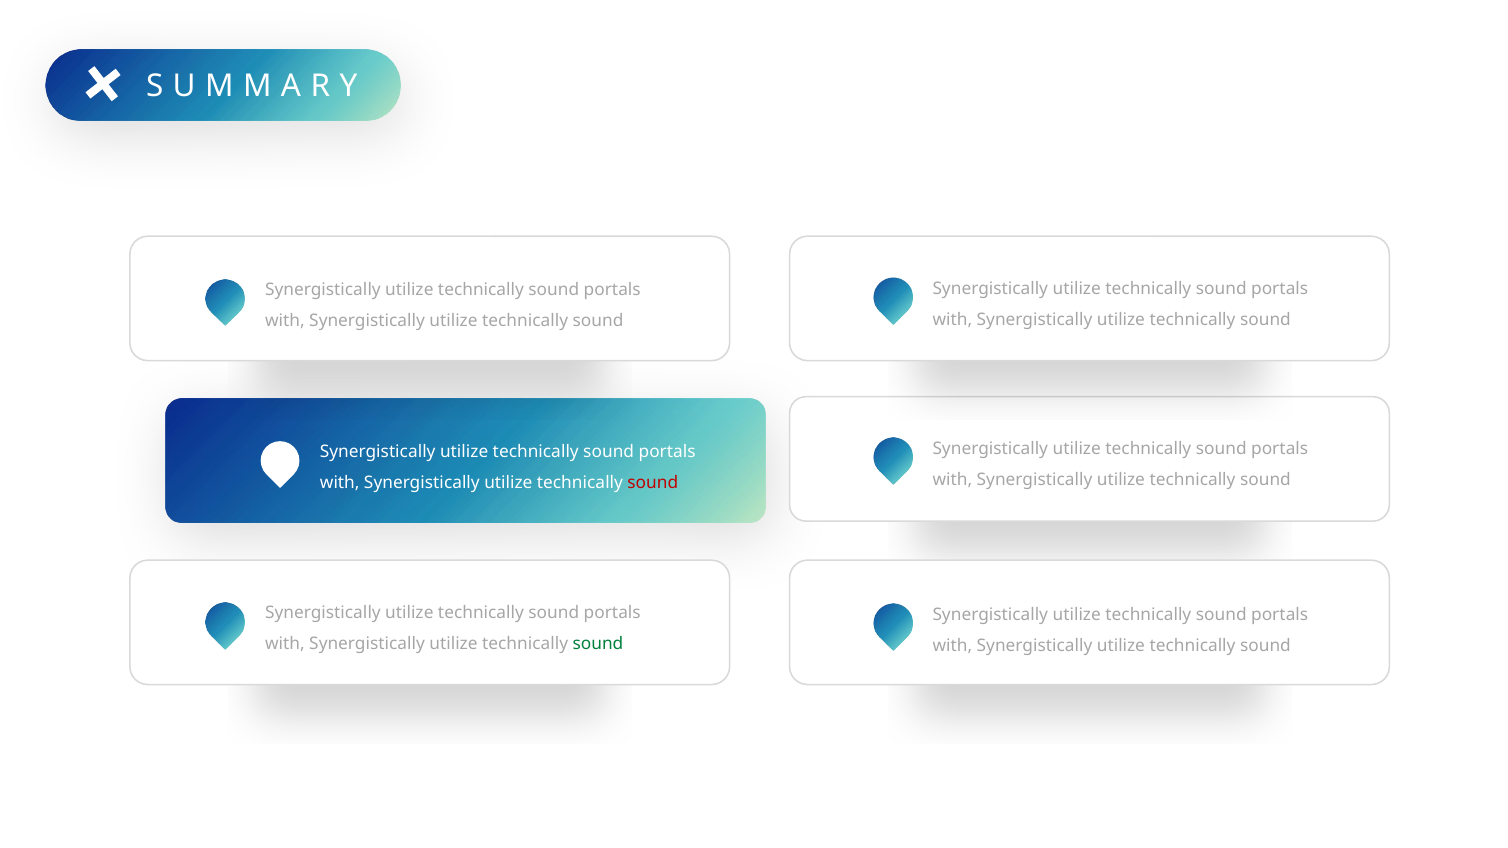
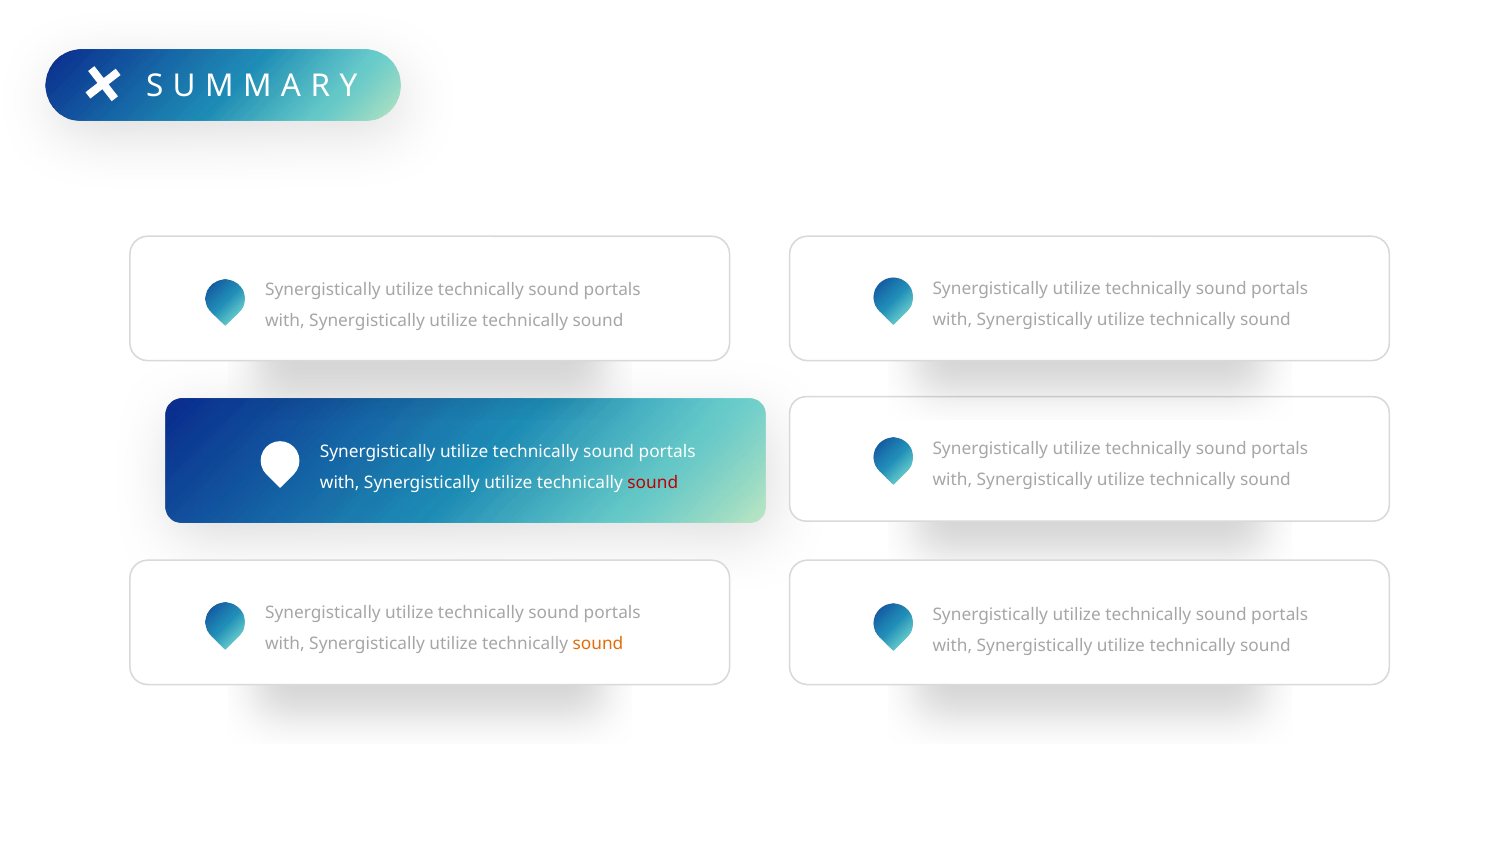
sound at (598, 644) colour: green -> orange
